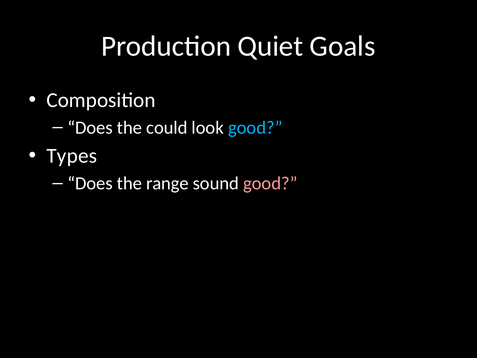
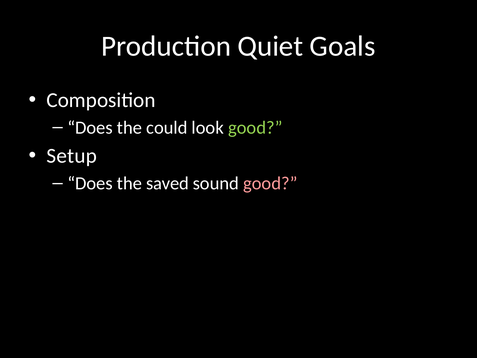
good at (255, 127) colour: light blue -> light green
Types: Types -> Setup
range: range -> saved
